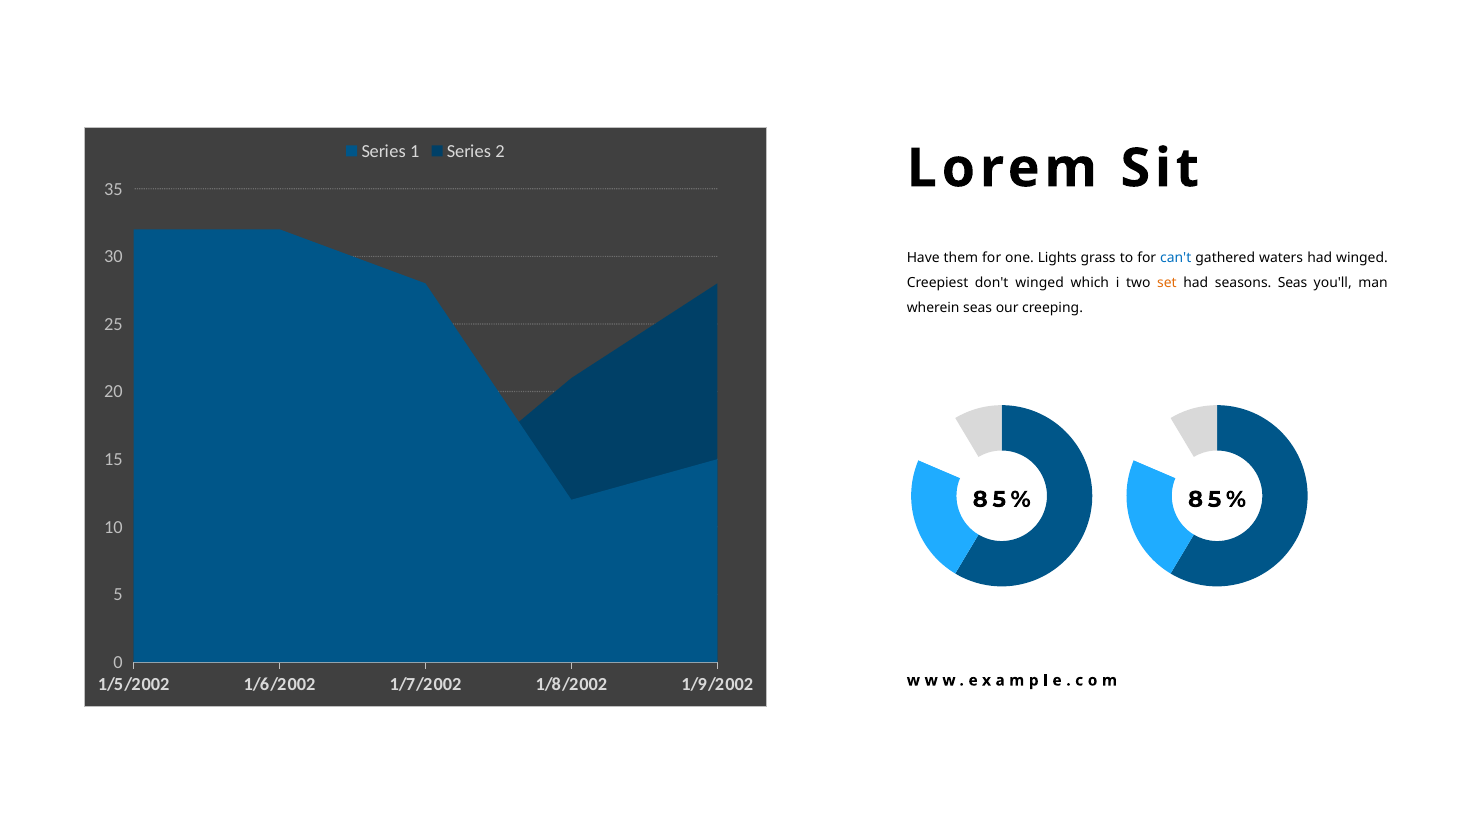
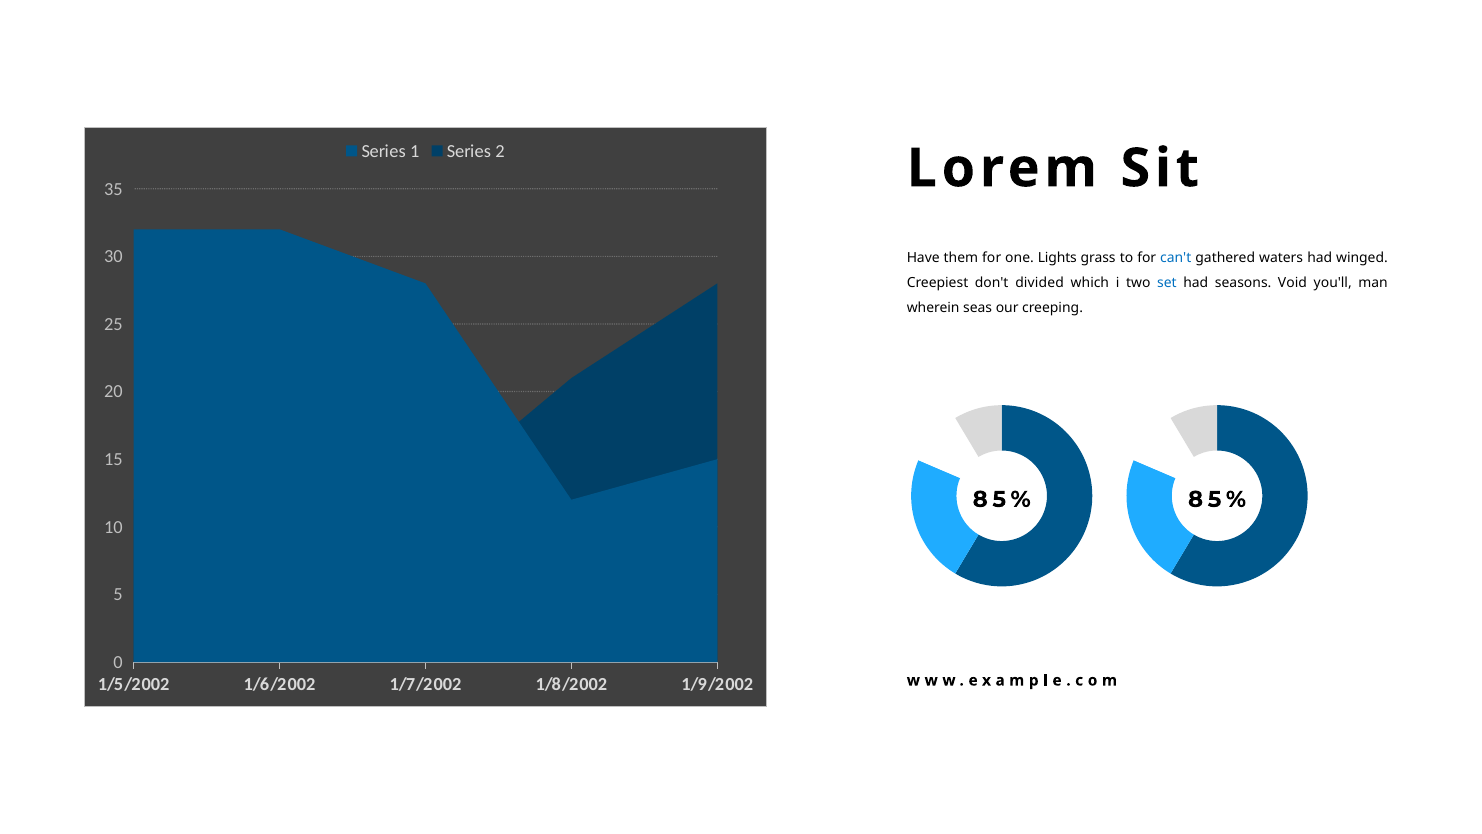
don't winged: winged -> divided
set colour: orange -> blue
seasons Seas: Seas -> Void
